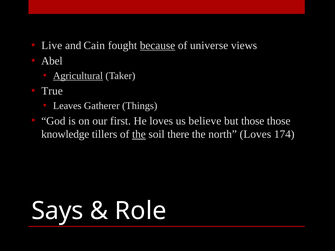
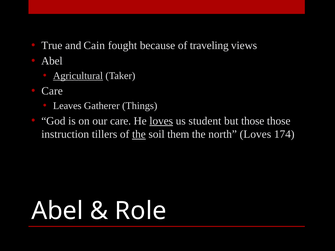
Live: Live -> True
because underline: present -> none
universe: universe -> traveling
True at (52, 91): True -> Care
our first: first -> care
loves at (161, 121) underline: none -> present
believe: believe -> student
knowledge: knowledge -> instruction
there: there -> them
Says at (57, 211): Says -> Abel
